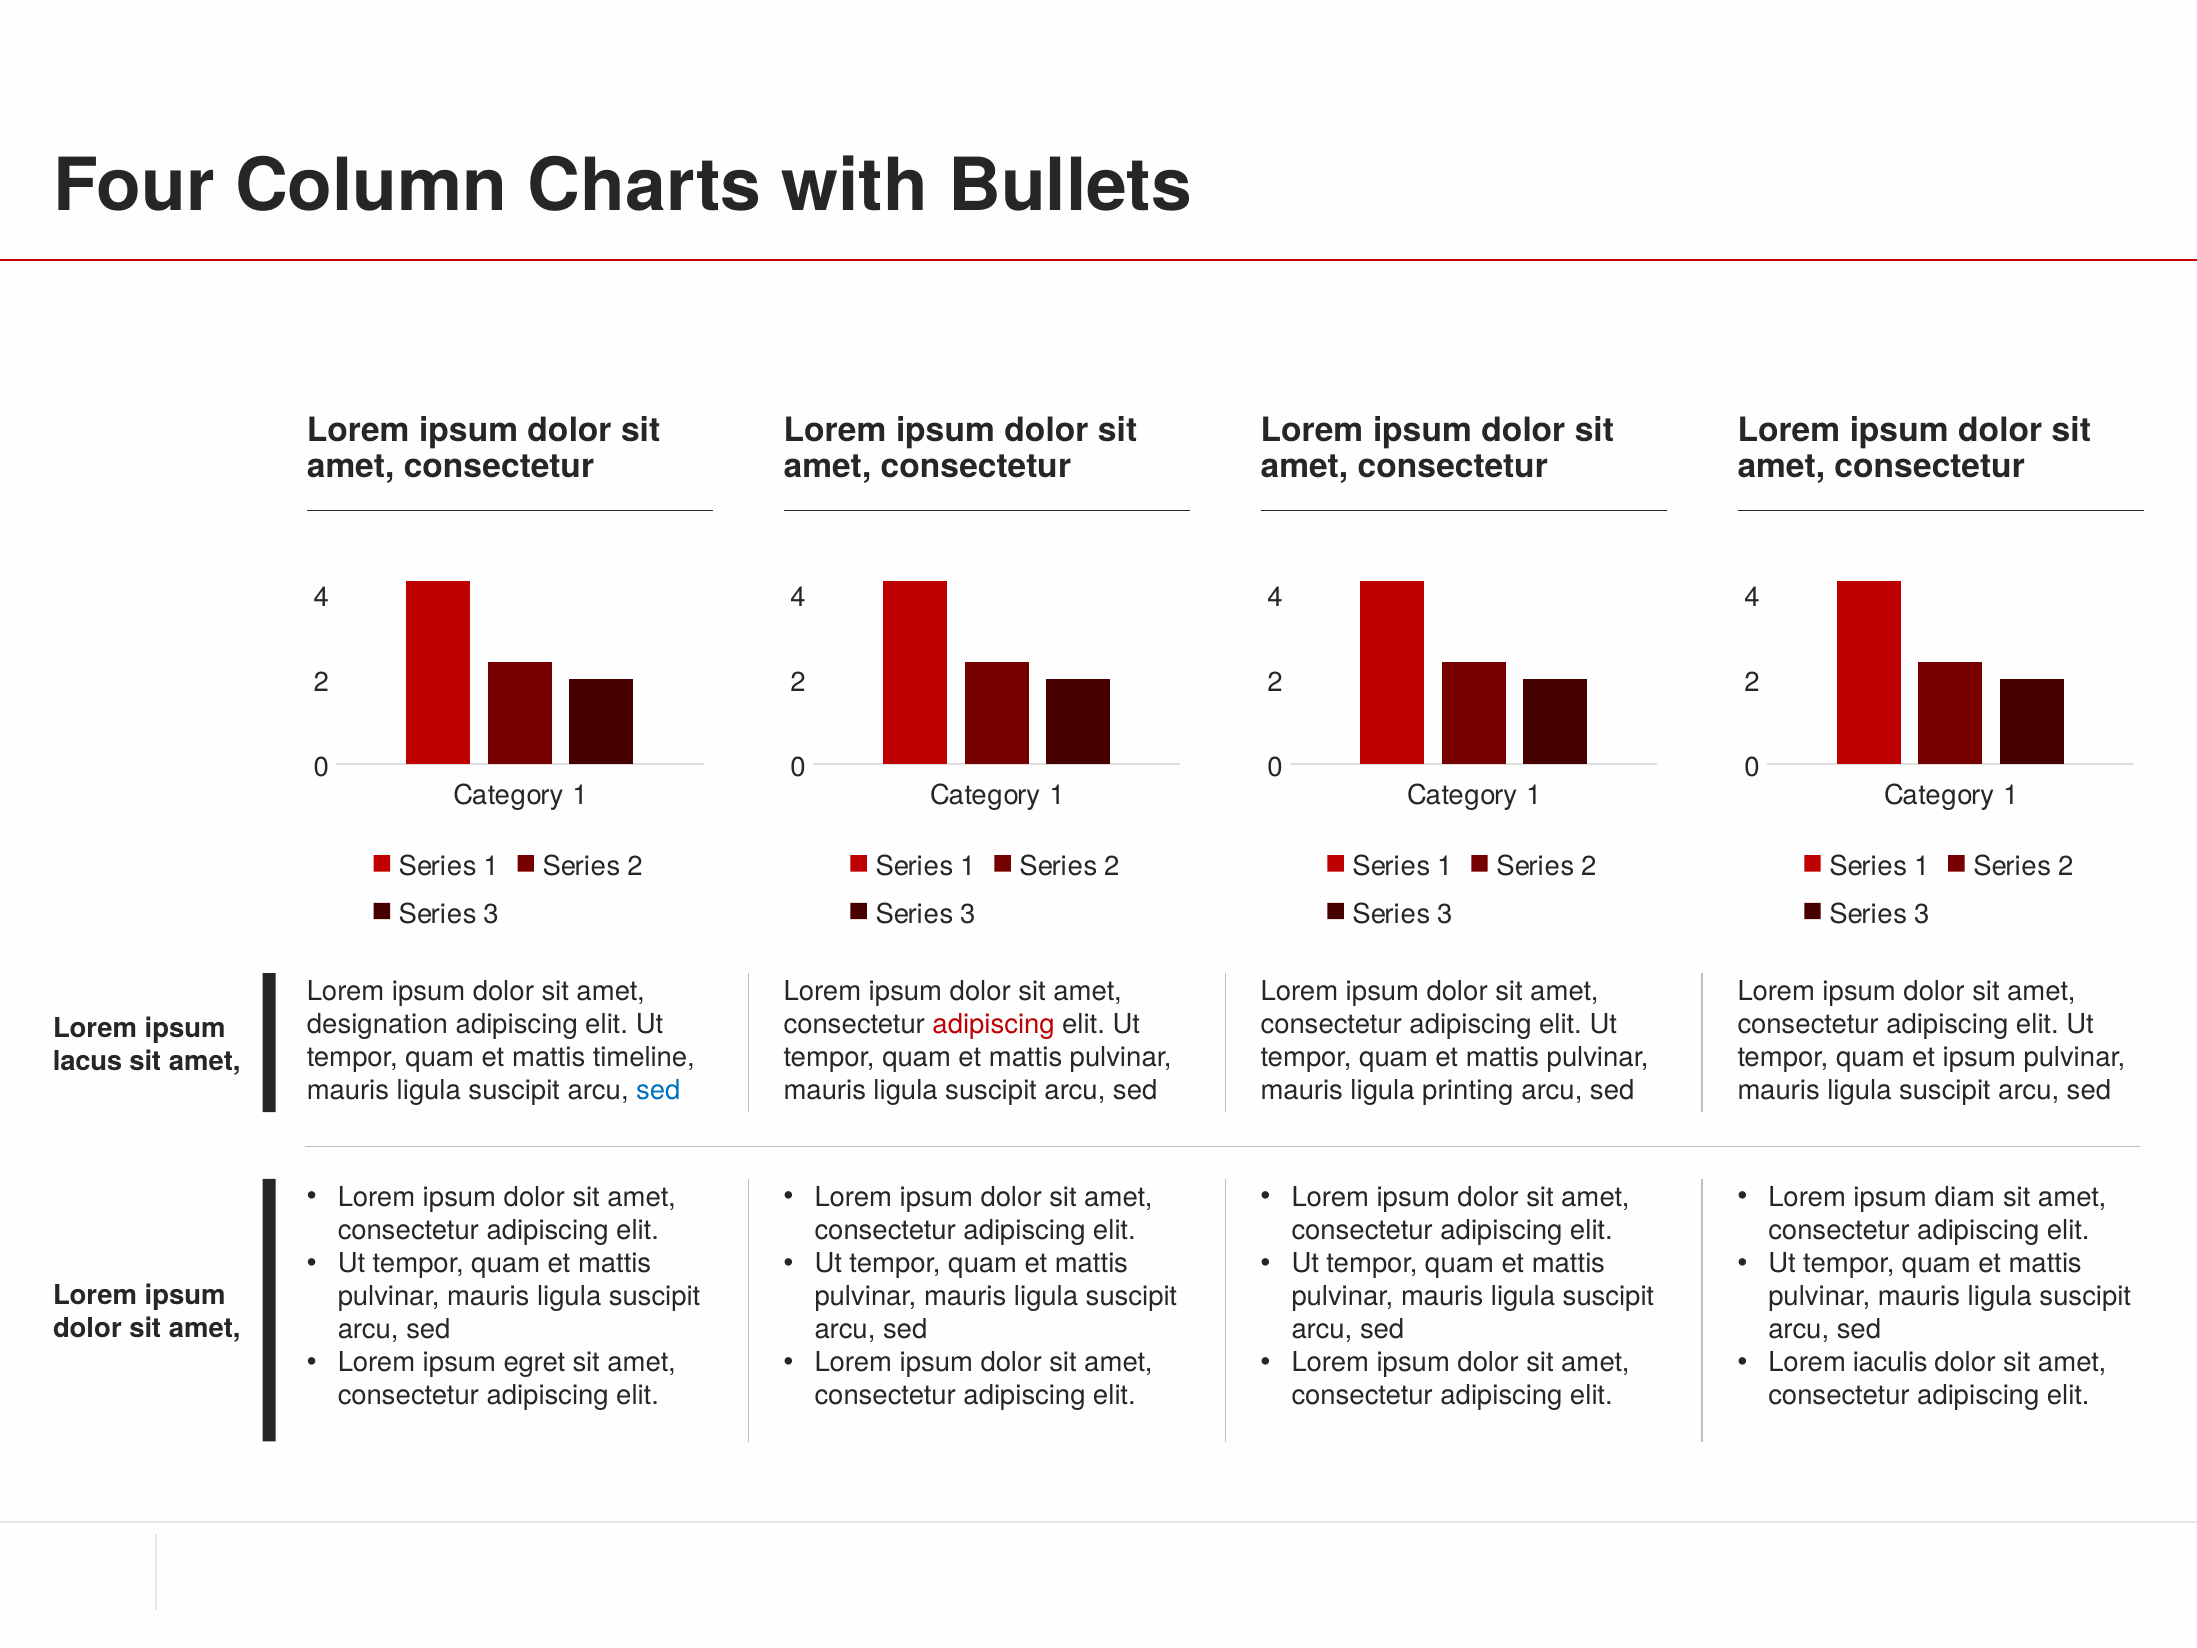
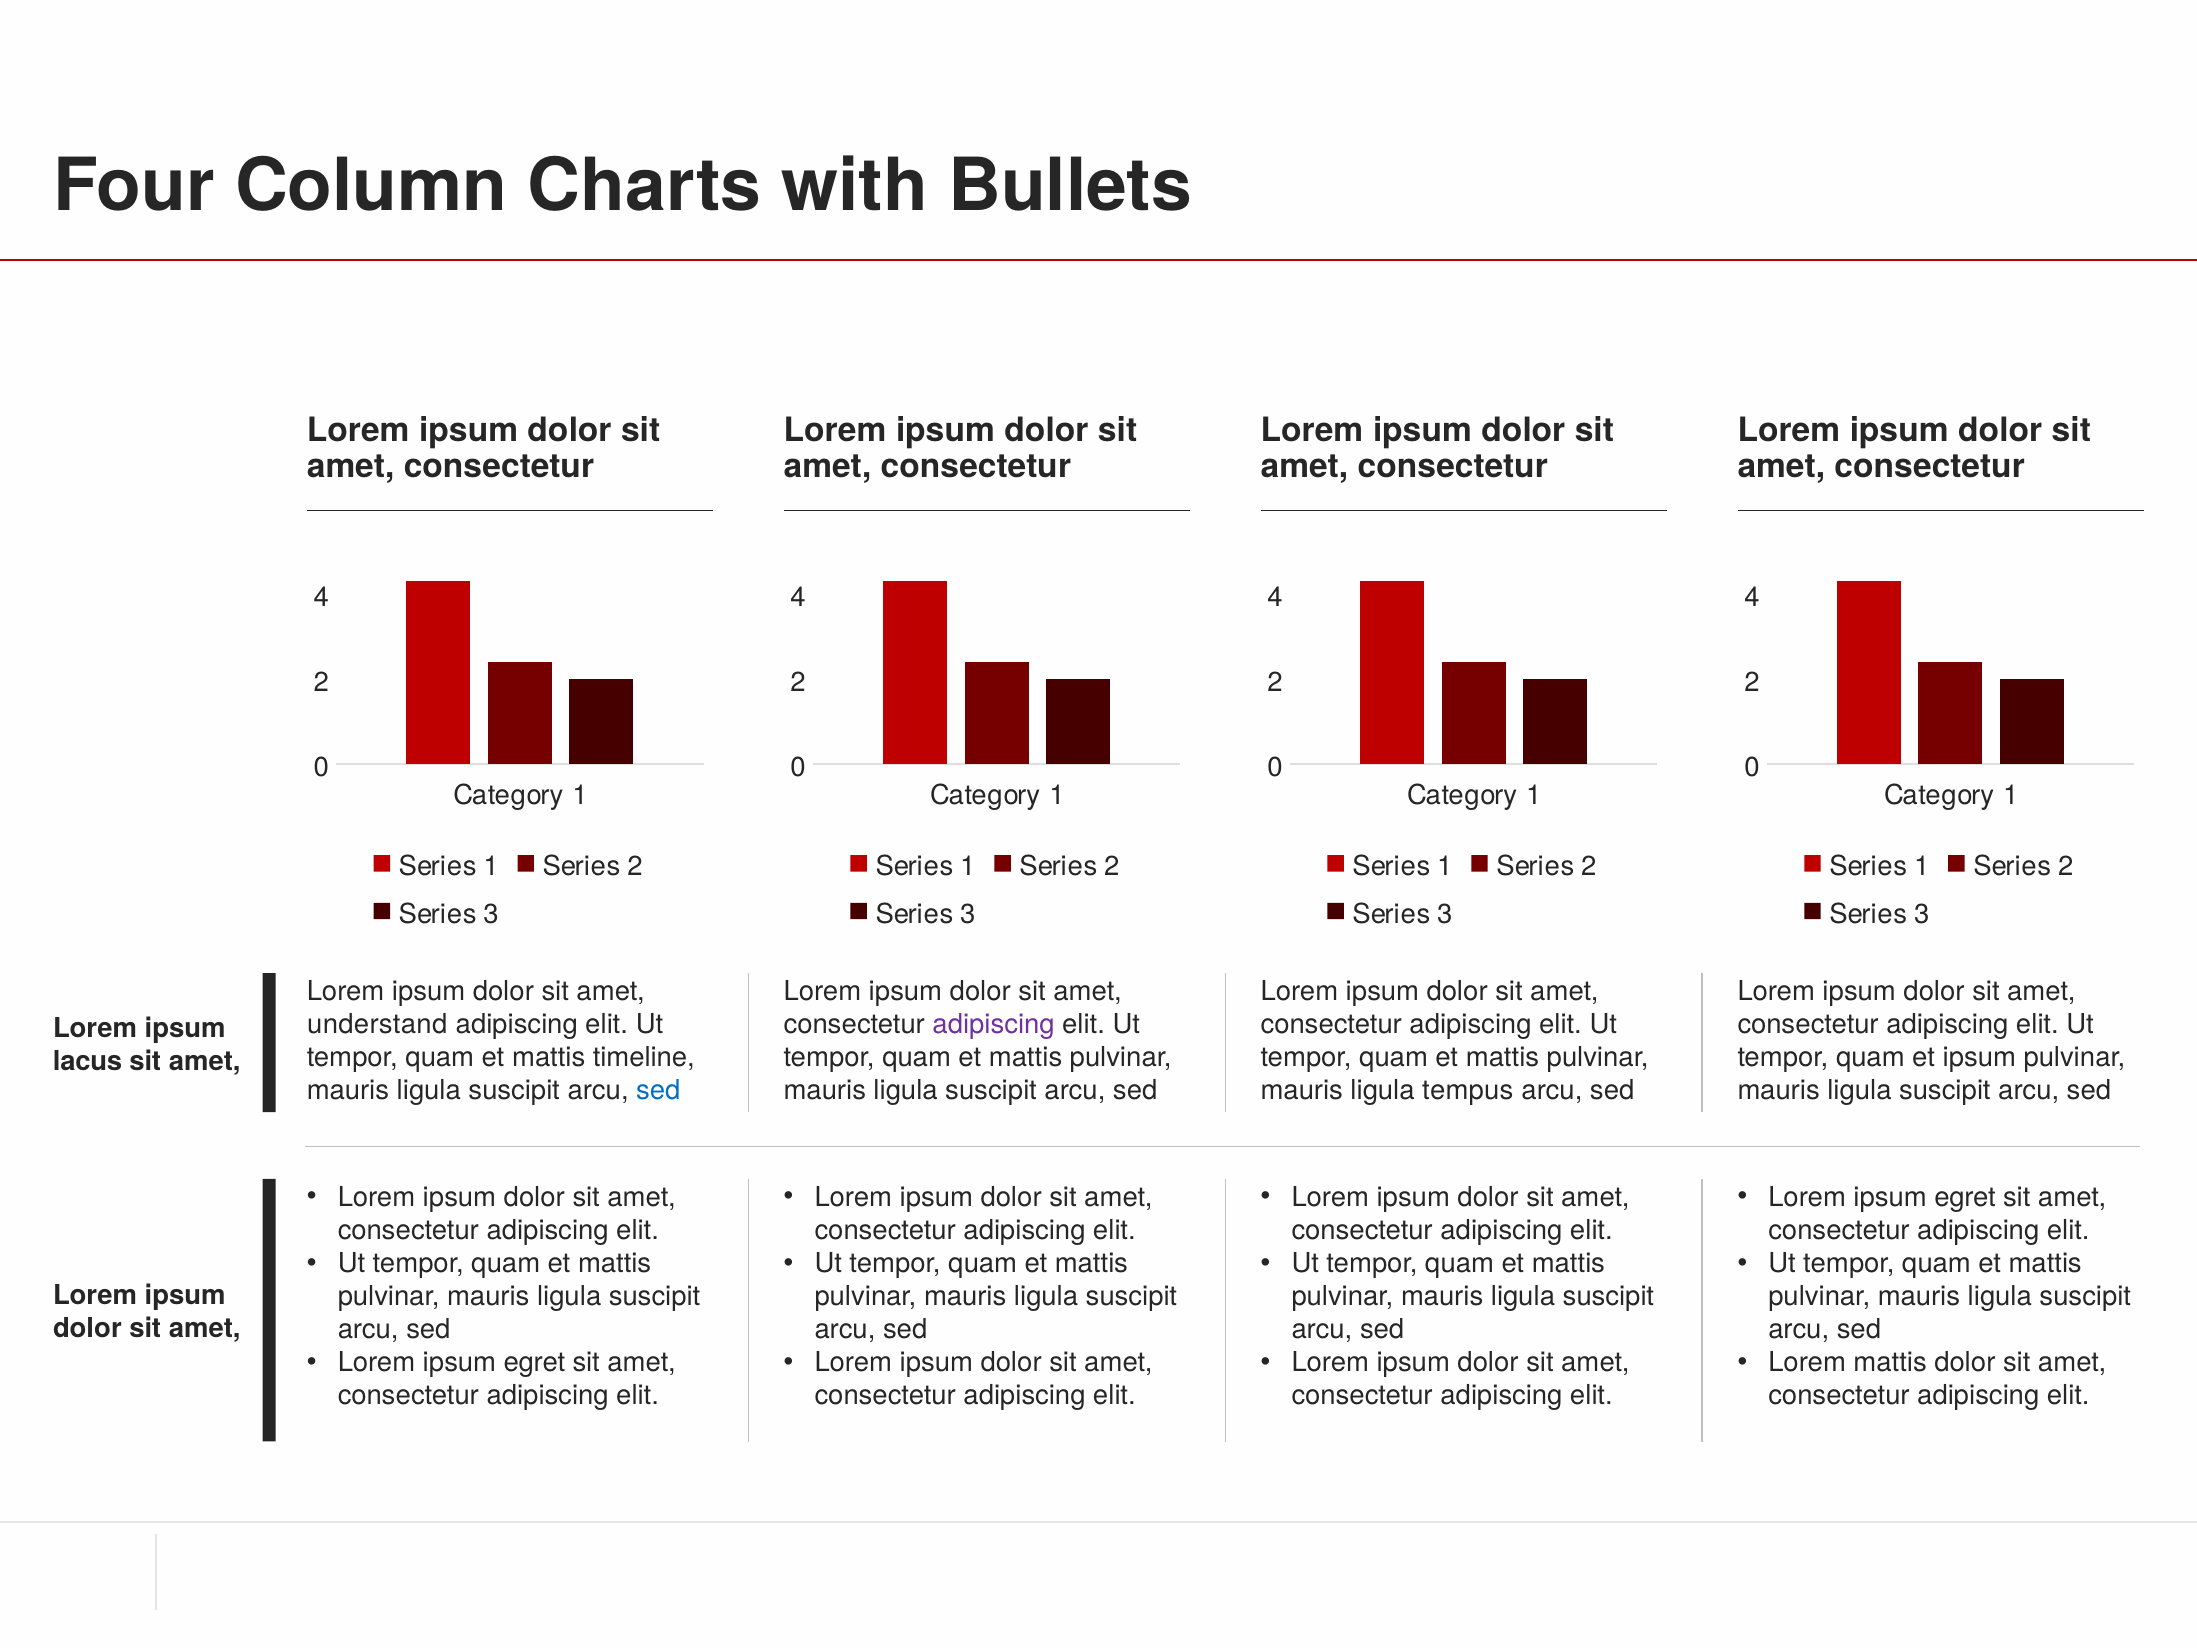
designation: designation -> understand
adipiscing at (994, 1024) colour: red -> purple
printing: printing -> tempus
diam at (1965, 1197): diam -> egret
Lorem iaculis: iaculis -> mattis
